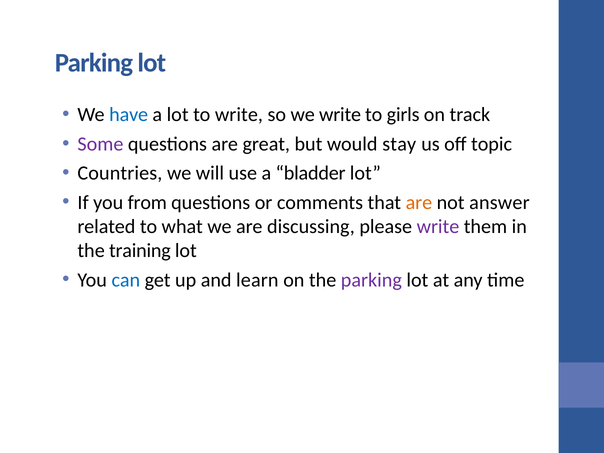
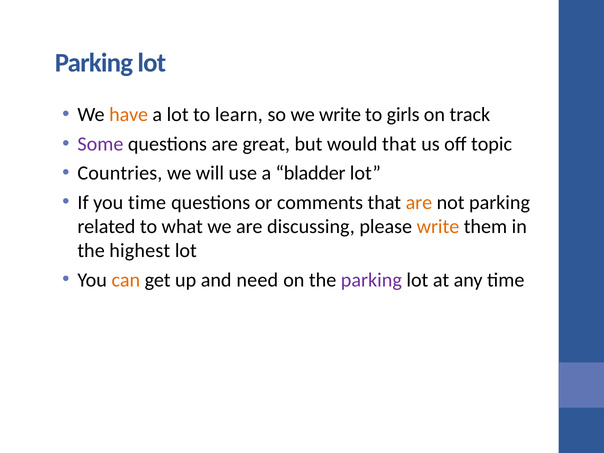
have colour: blue -> orange
to write: write -> learn
would stay: stay -> that
you from: from -> time
not answer: answer -> parking
write at (438, 227) colour: purple -> orange
training: training -> highest
can colour: blue -> orange
learn: learn -> need
